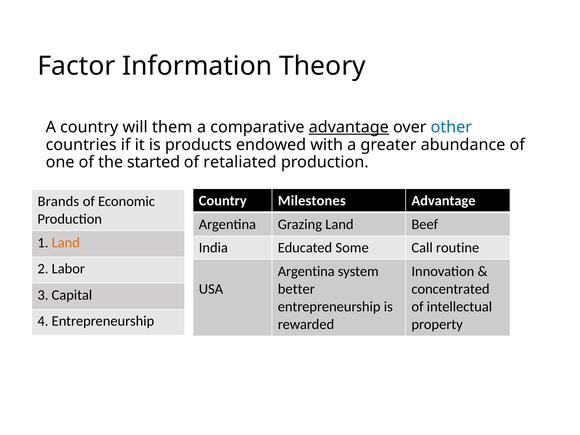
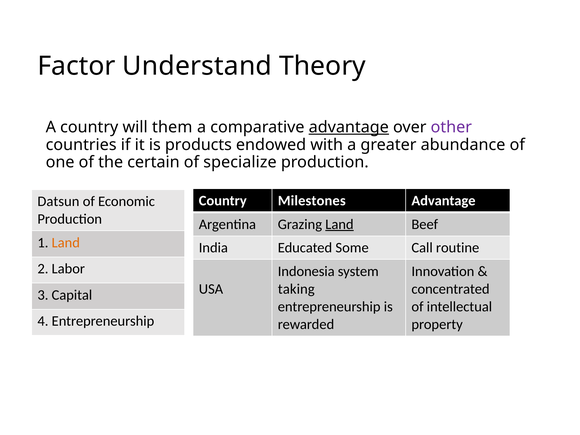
Information: Information -> Understand
other colour: blue -> purple
started: started -> certain
retaliated: retaliated -> specialize
Brands: Brands -> Datsun
Land at (339, 224) underline: none -> present
Argentina at (306, 271): Argentina -> Indonesia
better: better -> taking
